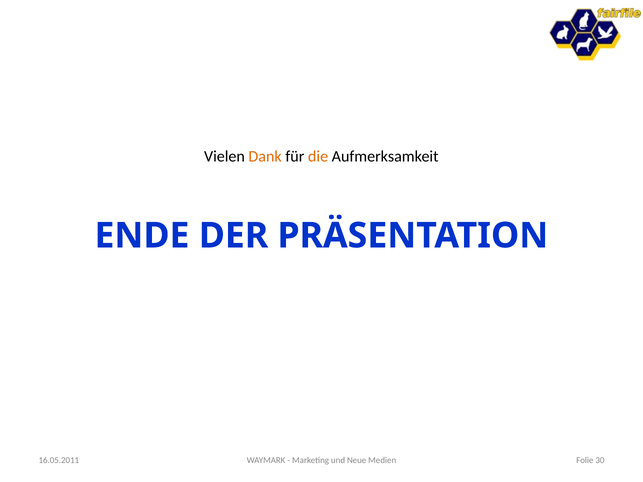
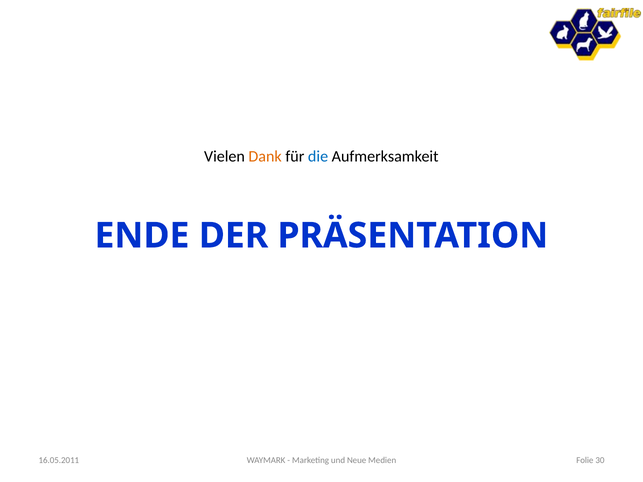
die colour: orange -> blue
